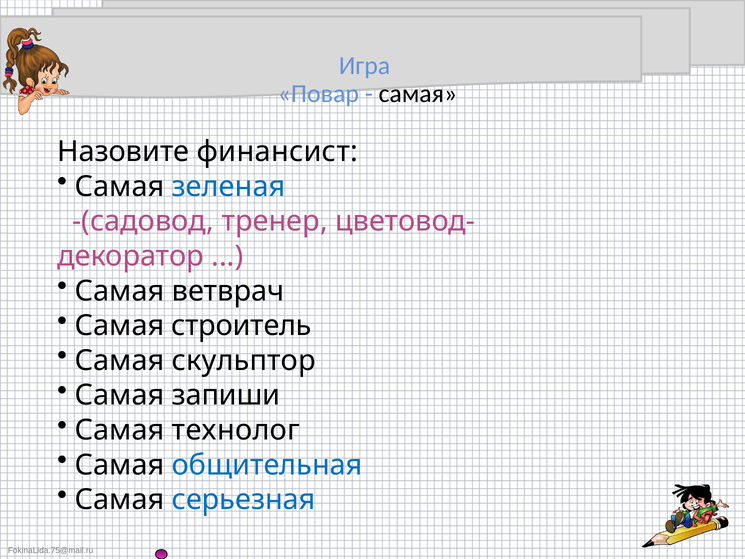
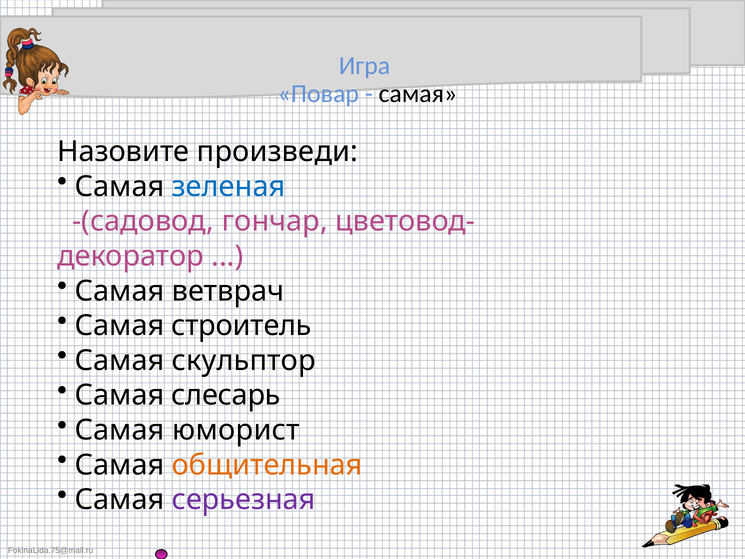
финансист: финансист -> произведи
тренер: тренер -> гончар
запиши: запиши -> слесарь
технолог: технолог -> юморист
общительная colour: blue -> orange
серьезная colour: blue -> purple
